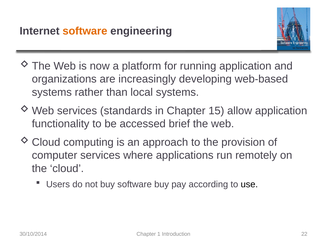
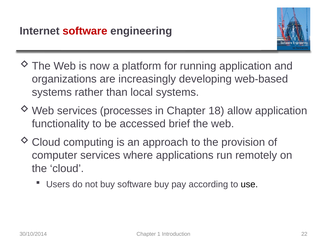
software at (85, 31) colour: orange -> red
standards: standards -> processes
15: 15 -> 18
